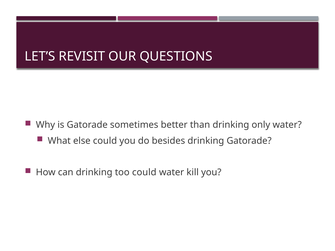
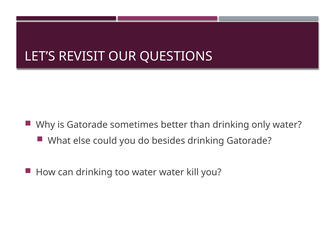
too could: could -> water
